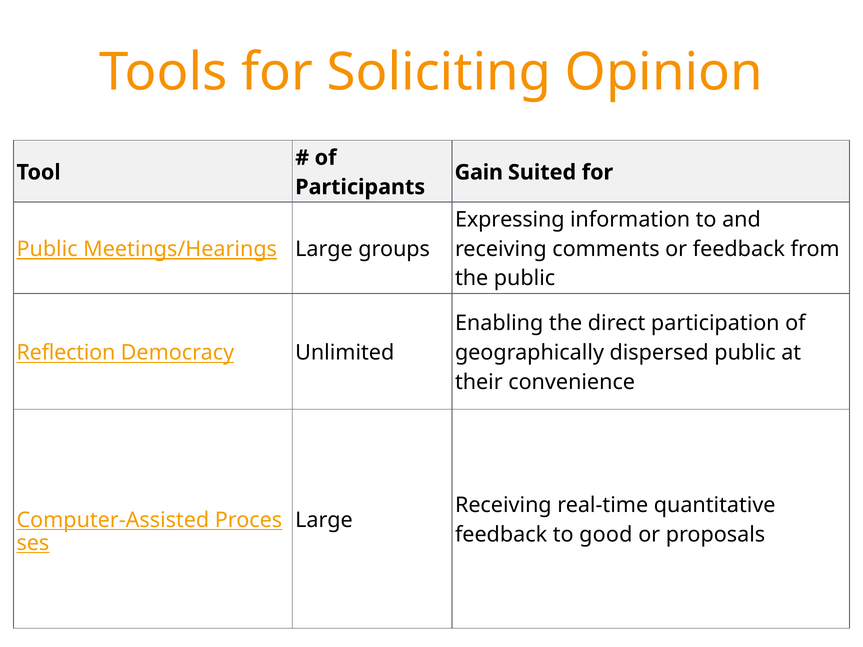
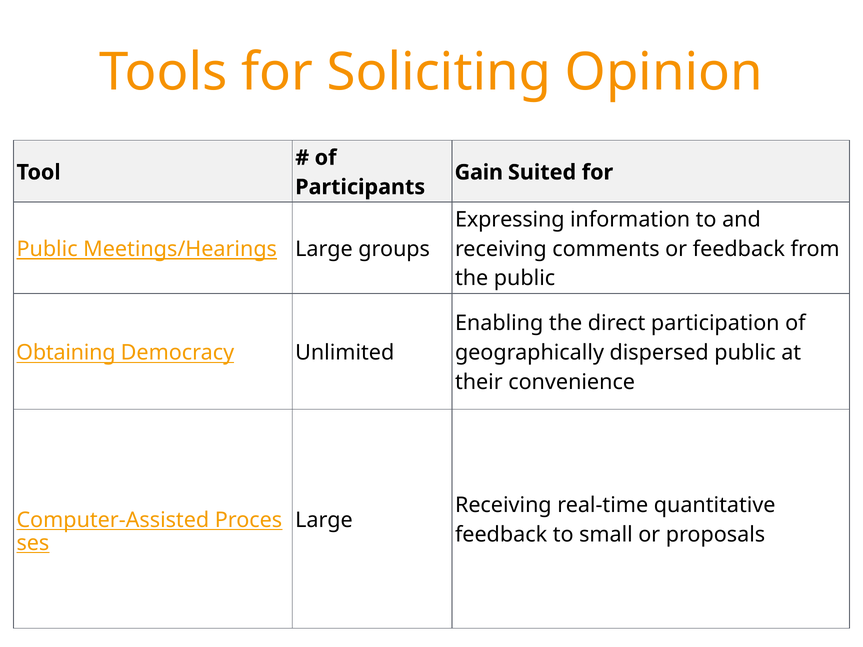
Reflection: Reflection -> Obtaining
good: good -> small
